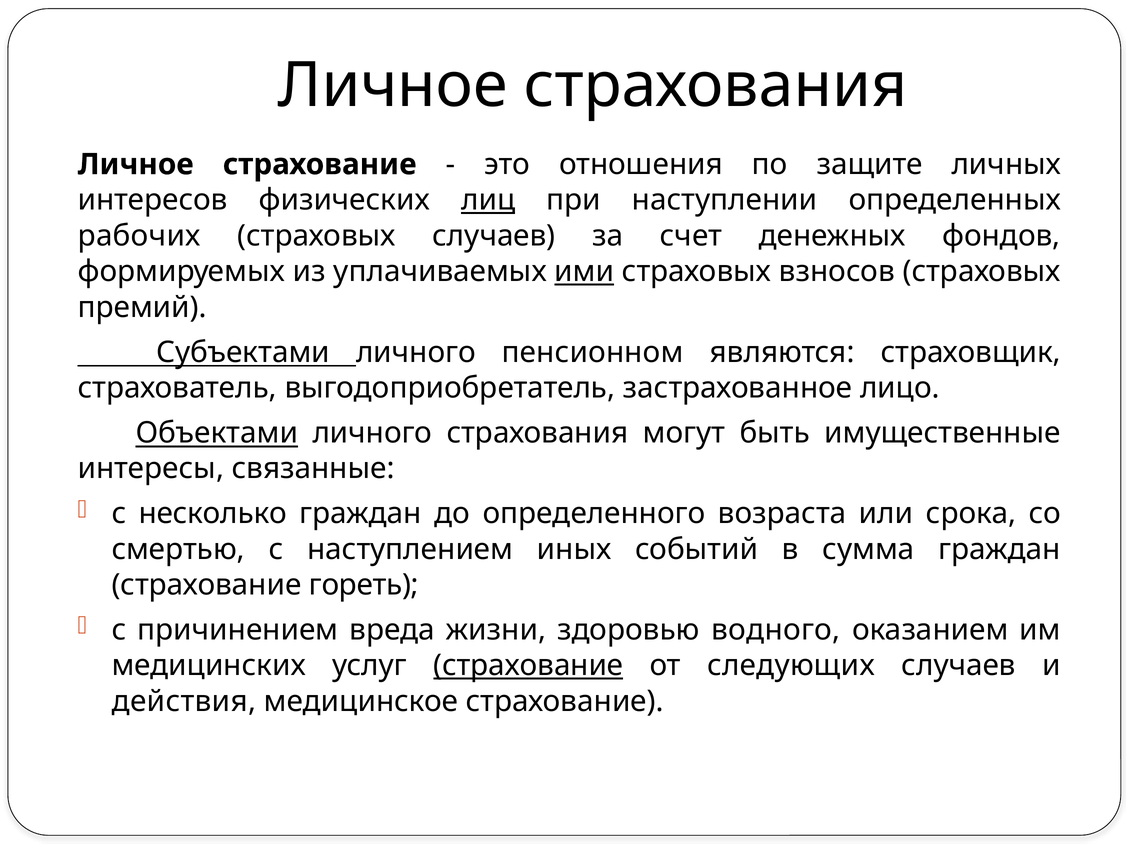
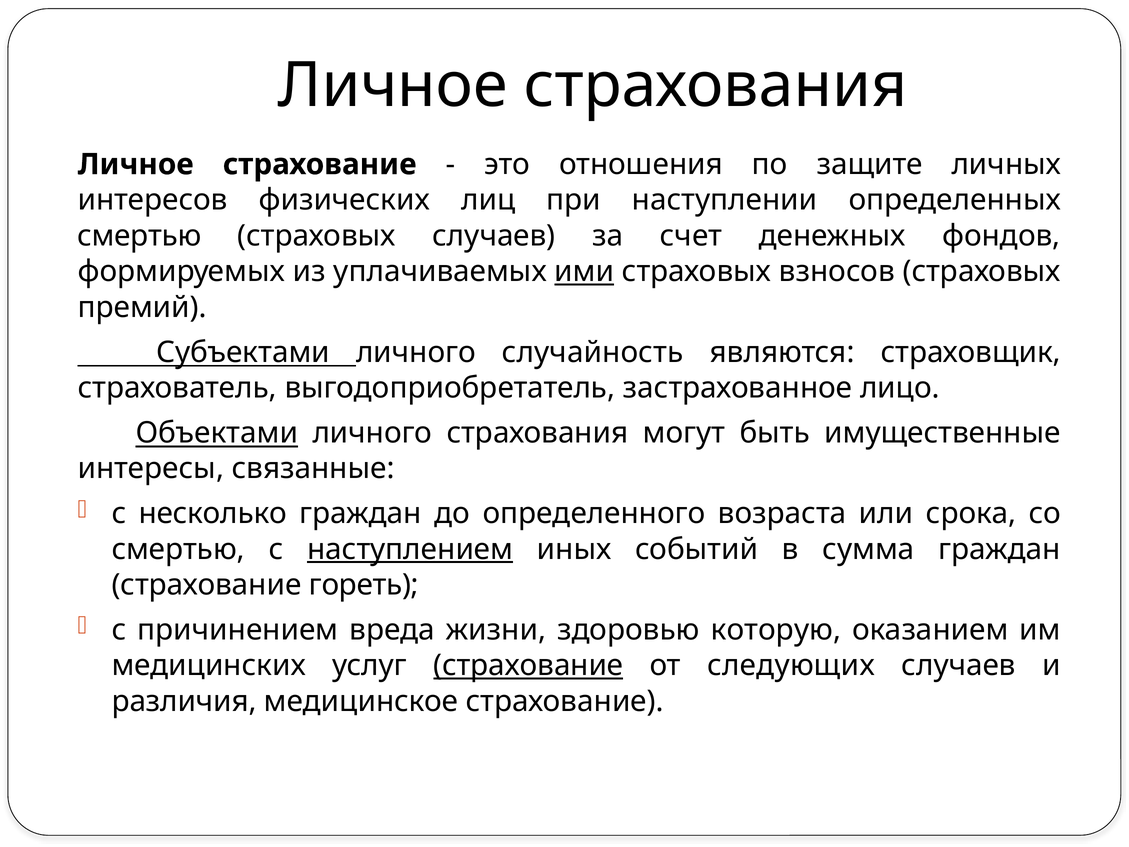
лиц underline: present -> none
рабочих at (139, 236): рабочих -> смертью
пенсионном: пенсионном -> случайность
наступлением underline: none -> present
водного: водного -> которую
действия: действия -> различия
